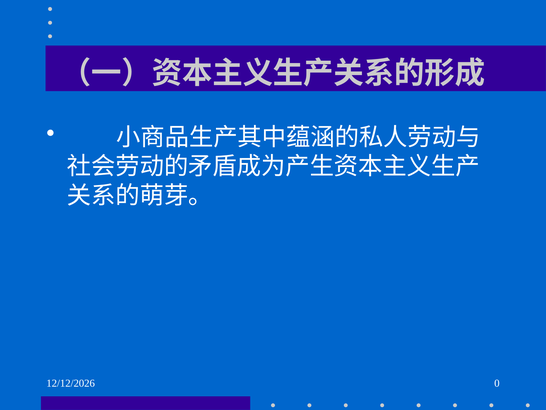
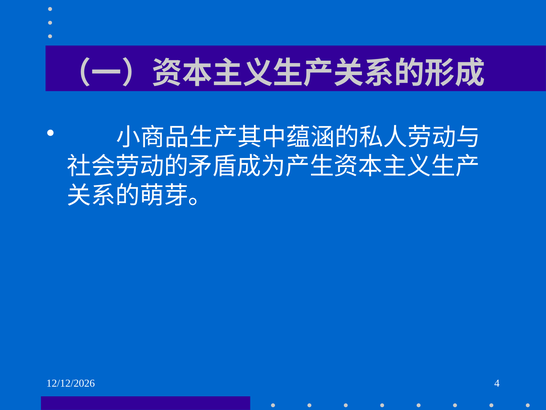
0: 0 -> 4
